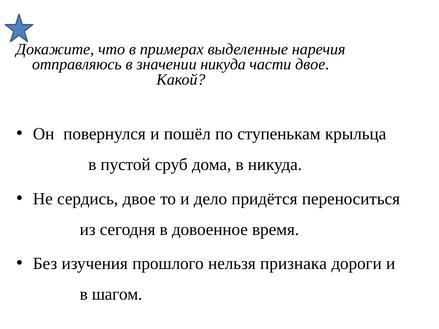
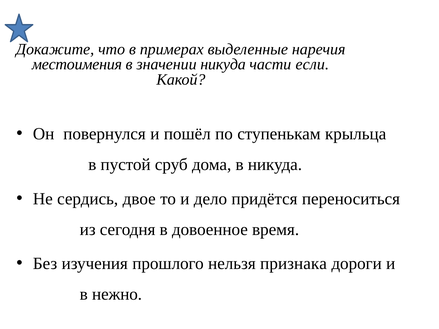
отправляюсь: отправляюсь -> местоимения
части двое: двое -> если
шагом: шагом -> нежно
